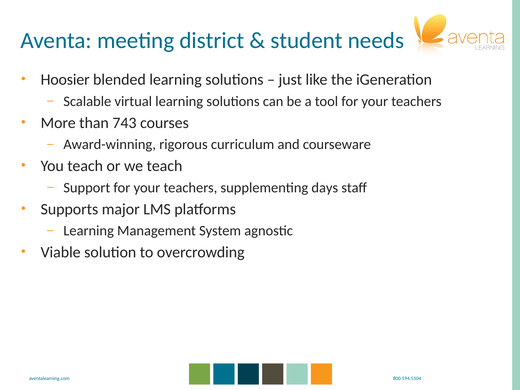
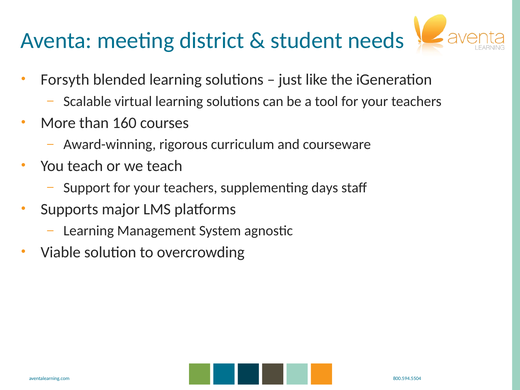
Hoosier: Hoosier -> Forsyth
743: 743 -> 160
